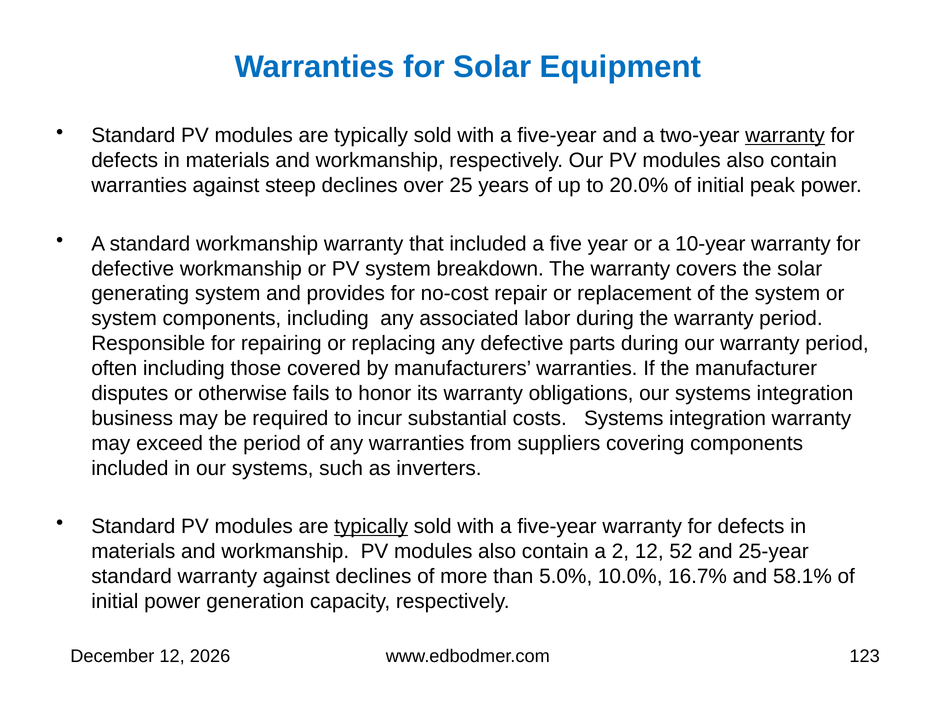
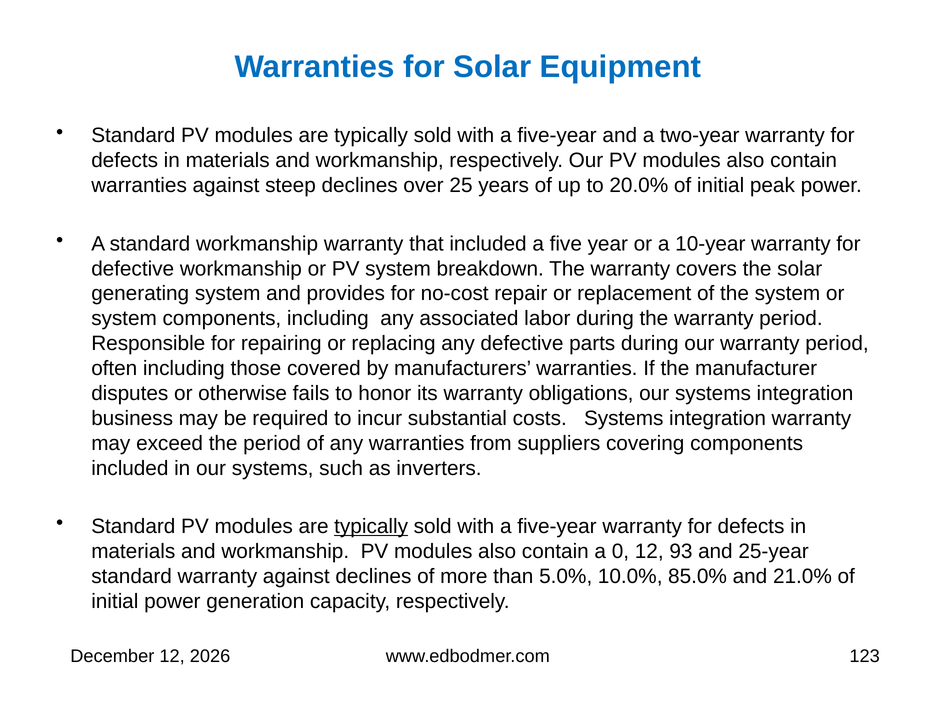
warranty at (785, 136) underline: present -> none
2: 2 -> 0
52: 52 -> 93
16.7%: 16.7% -> 85.0%
58.1%: 58.1% -> 21.0%
